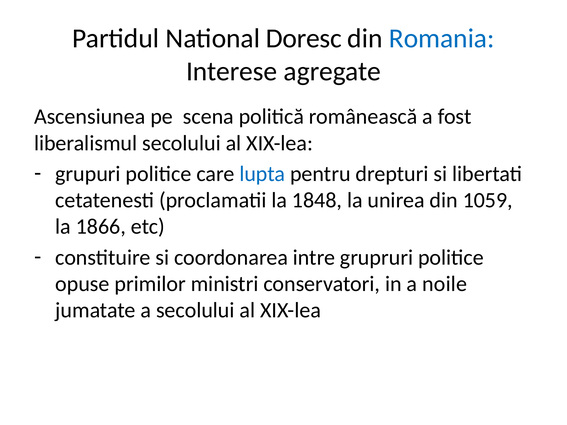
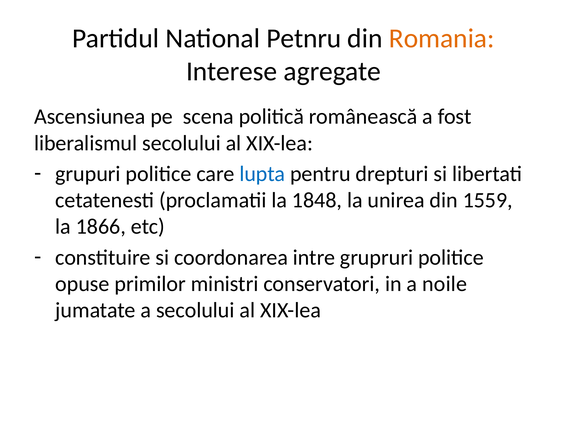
Doresc: Doresc -> Petnru
Romania colour: blue -> orange
1059: 1059 -> 1559
